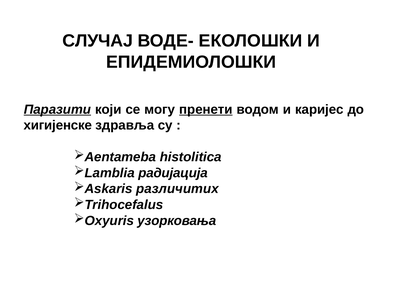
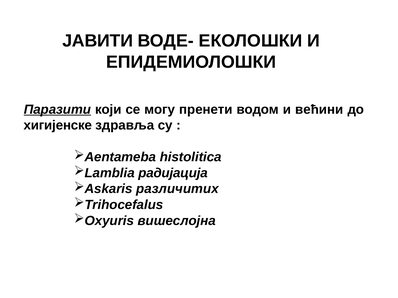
СЛУЧАЈ: СЛУЧАЈ -> ЈАВИТИ
пренети underline: present -> none
каријес: каријес -> већини
узорковања: узорковања -> вишеслојна
